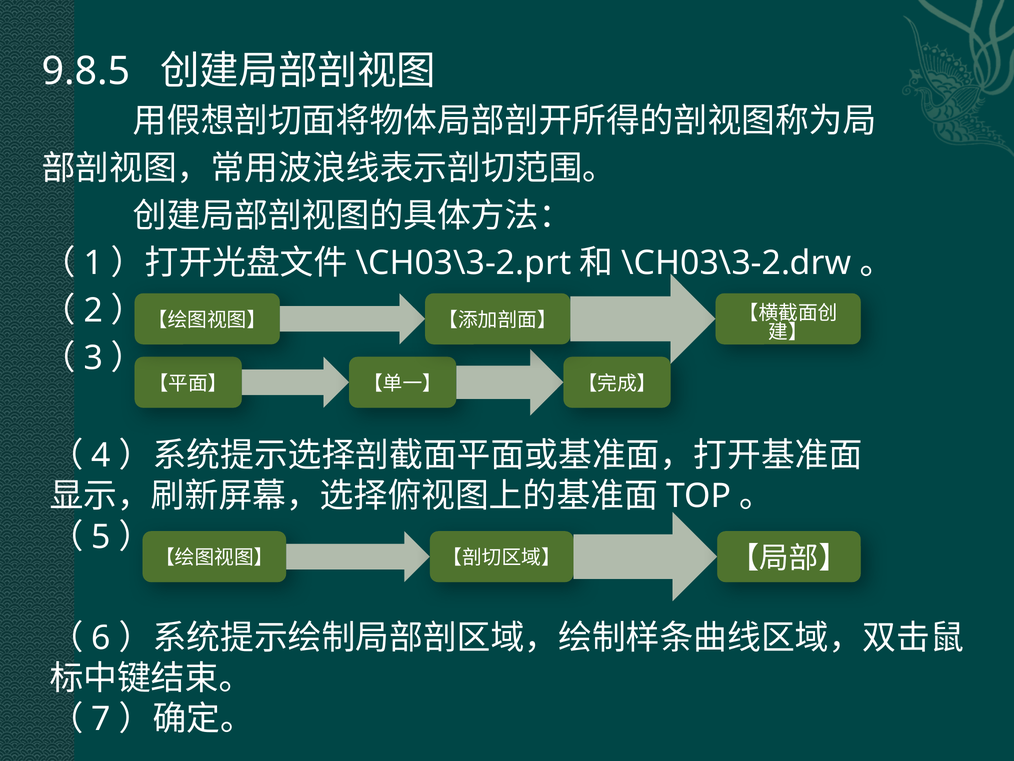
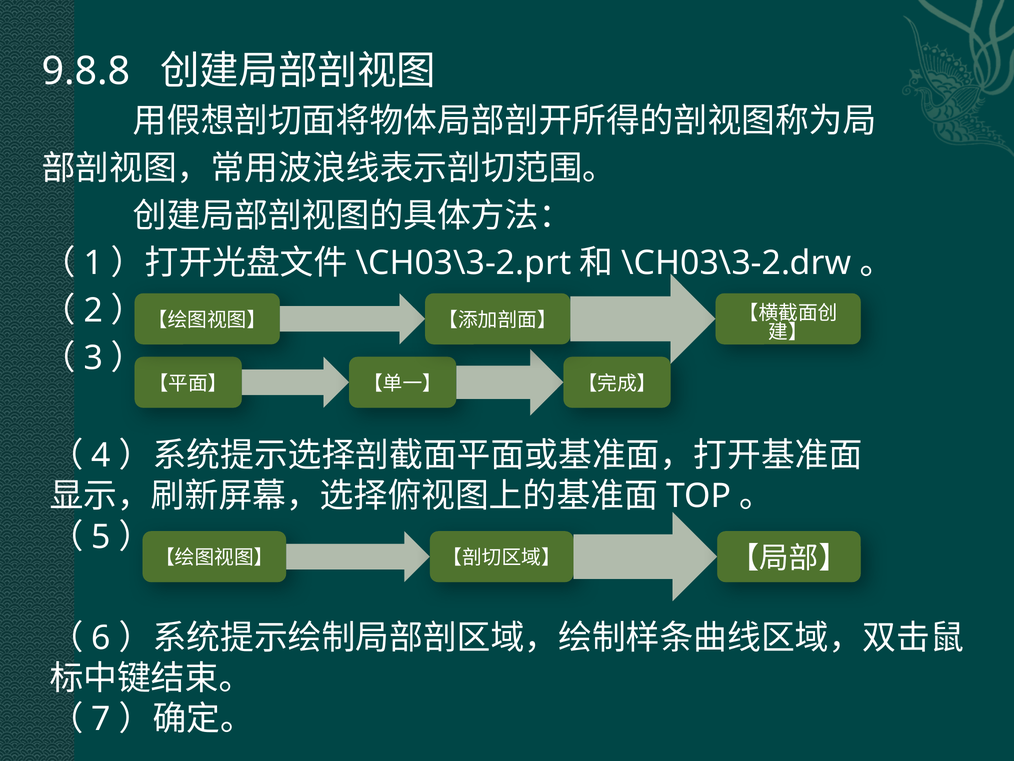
9.8.5: 9.8.5 -> 9.8.8
